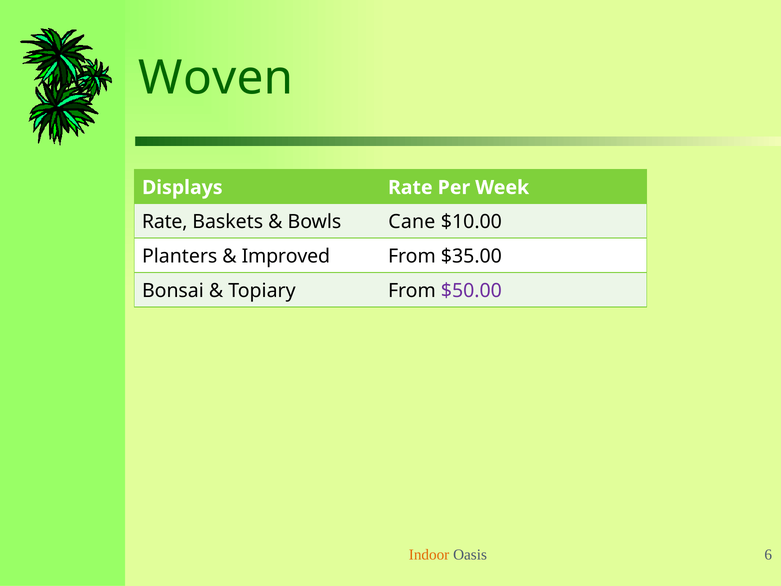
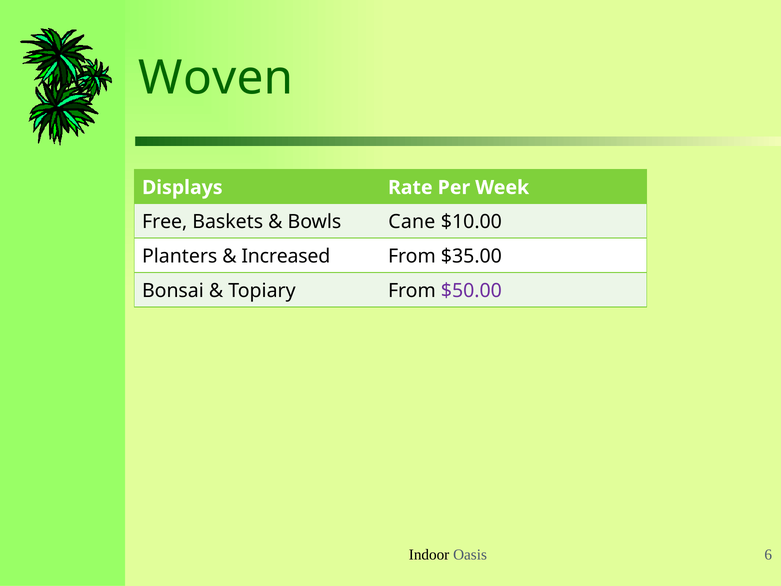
Rate at (165, 222): Rate -> Free
Improved: Improved -> Increased
Indoor colour: orange -> black
